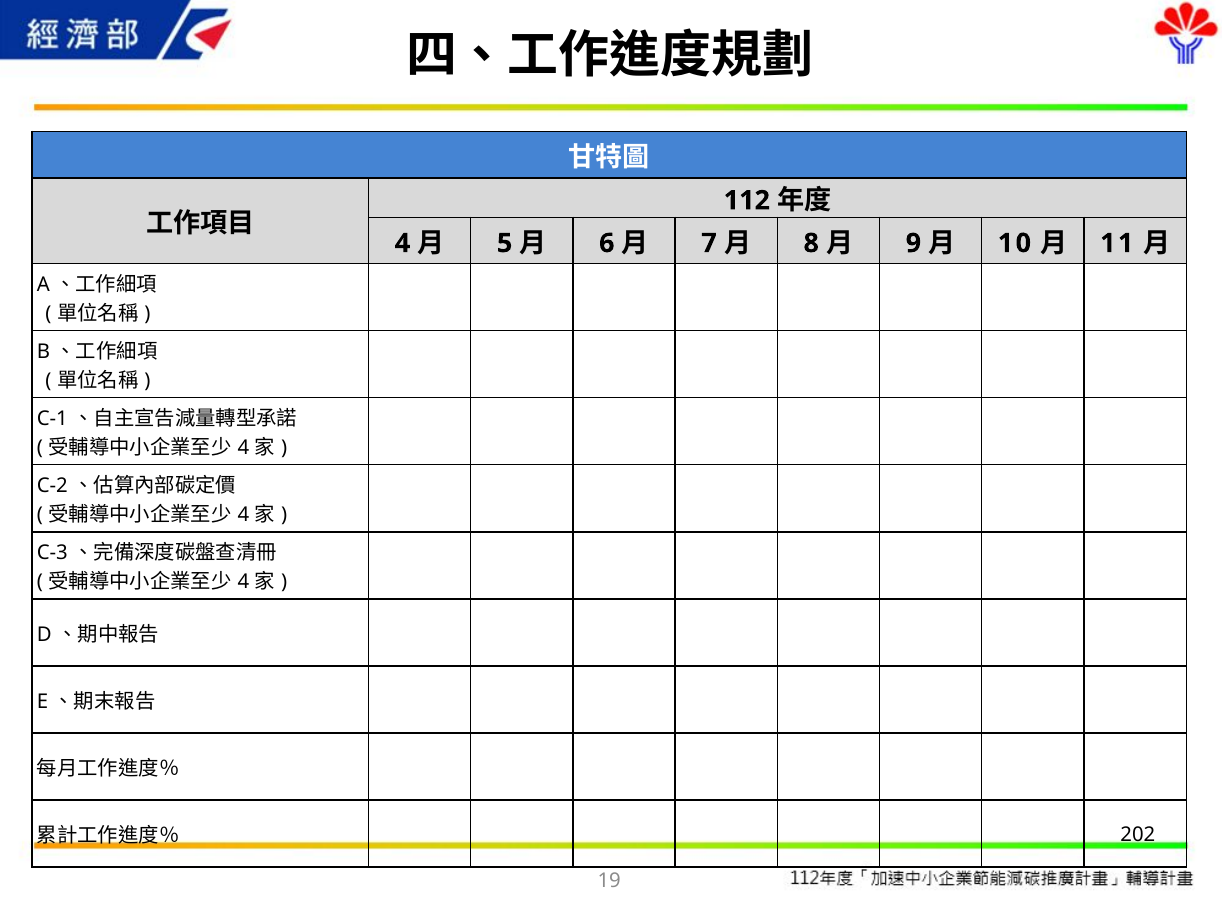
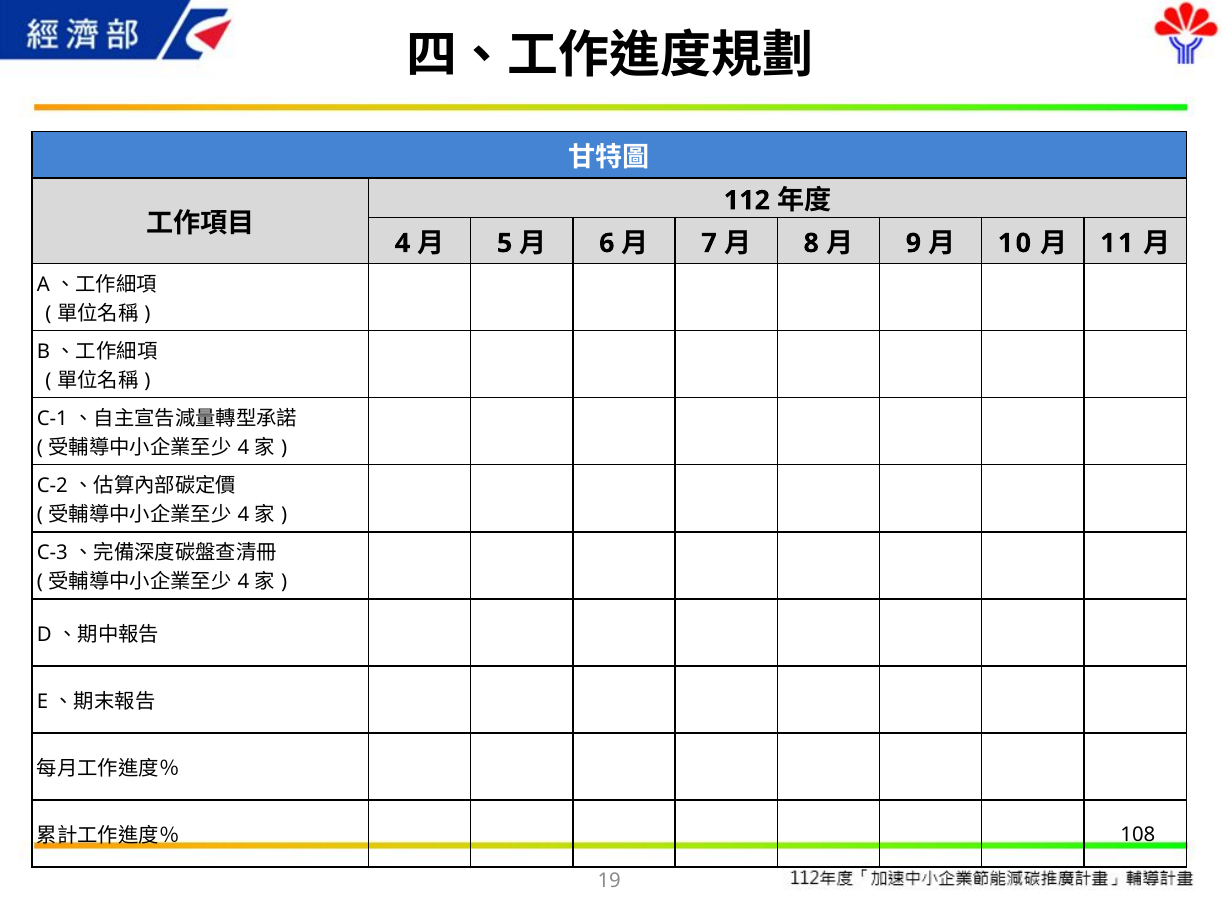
202: 202 -> 108
